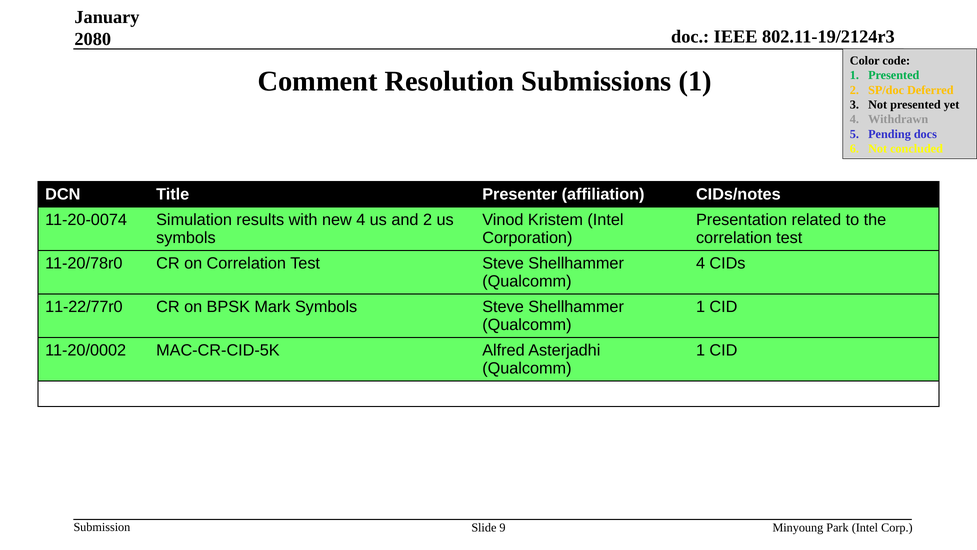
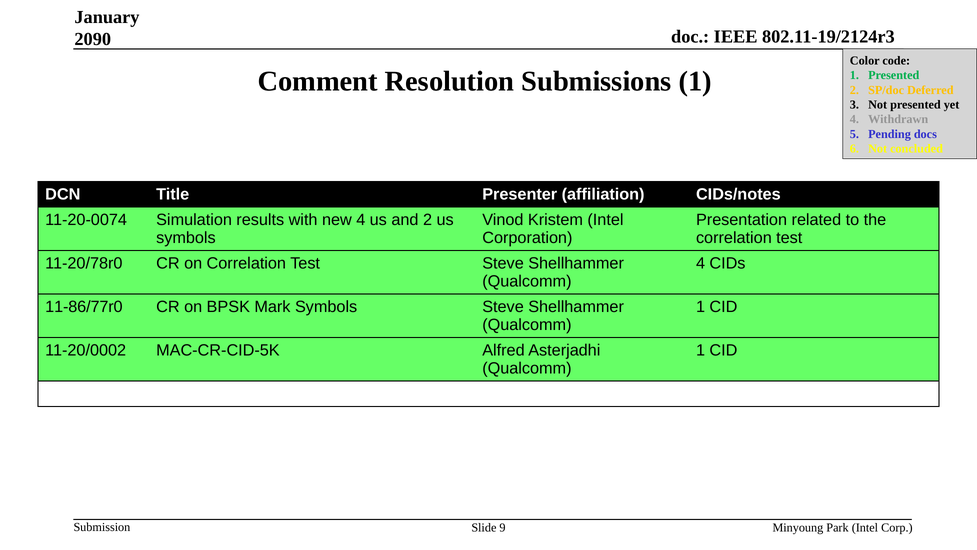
2080: 2080 -> 2090
11-22/77r0: 11-22/77r0 -> 11-86/77r0
